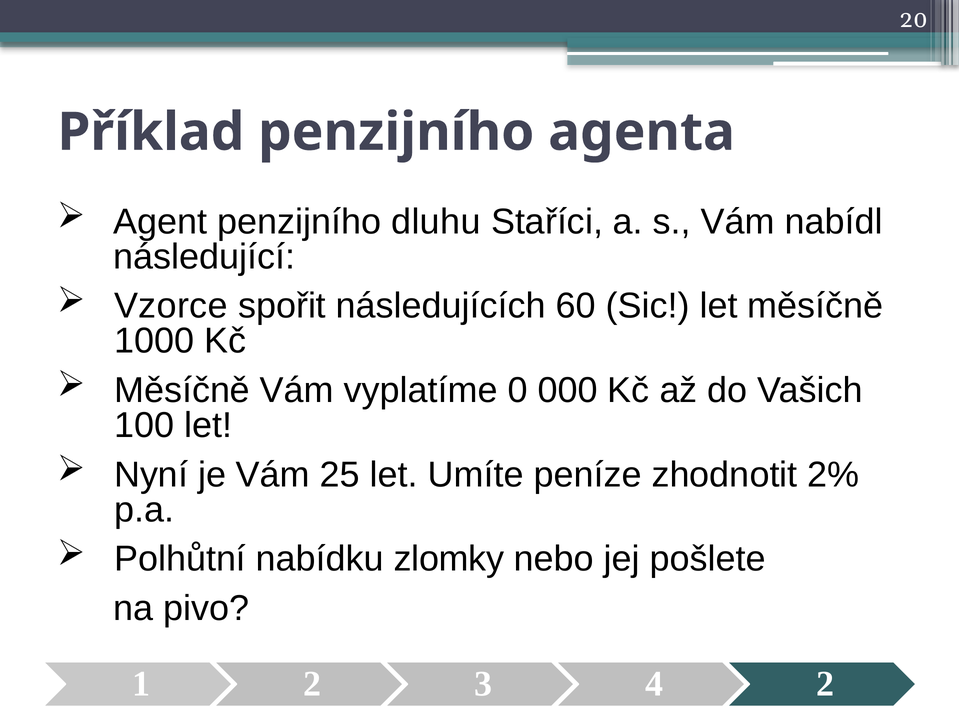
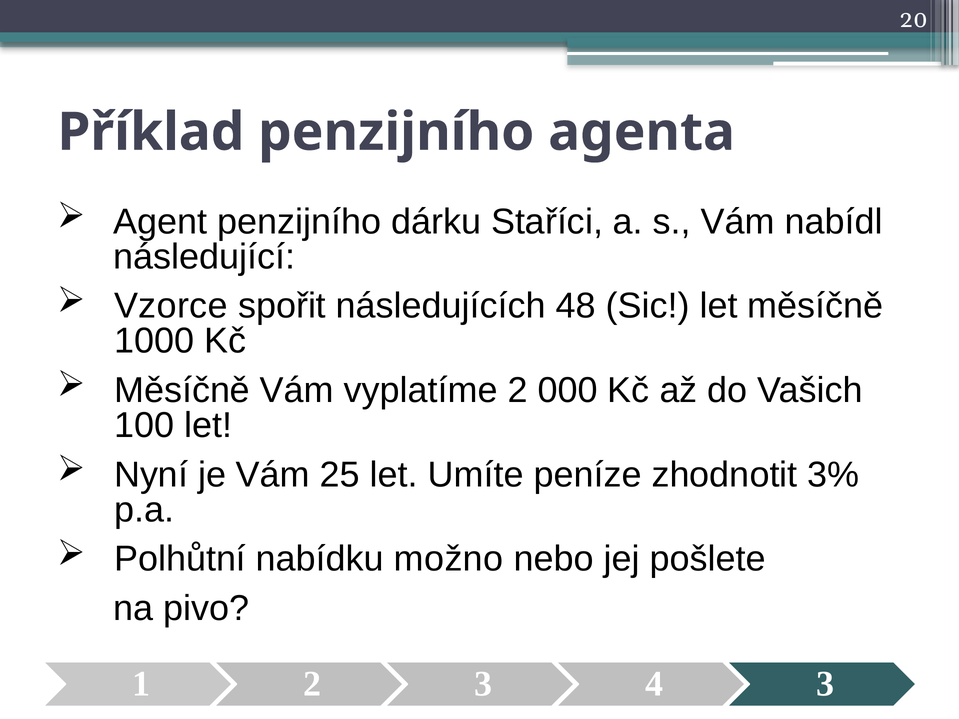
dluhu: dluhu -> dárku
60: 60 -> 48
vyplatíme 0: 0 -> 2
2%: 2% -> 3%
zlomky: zlomky -> možno
2 at (825, 684): 2 -> 3
